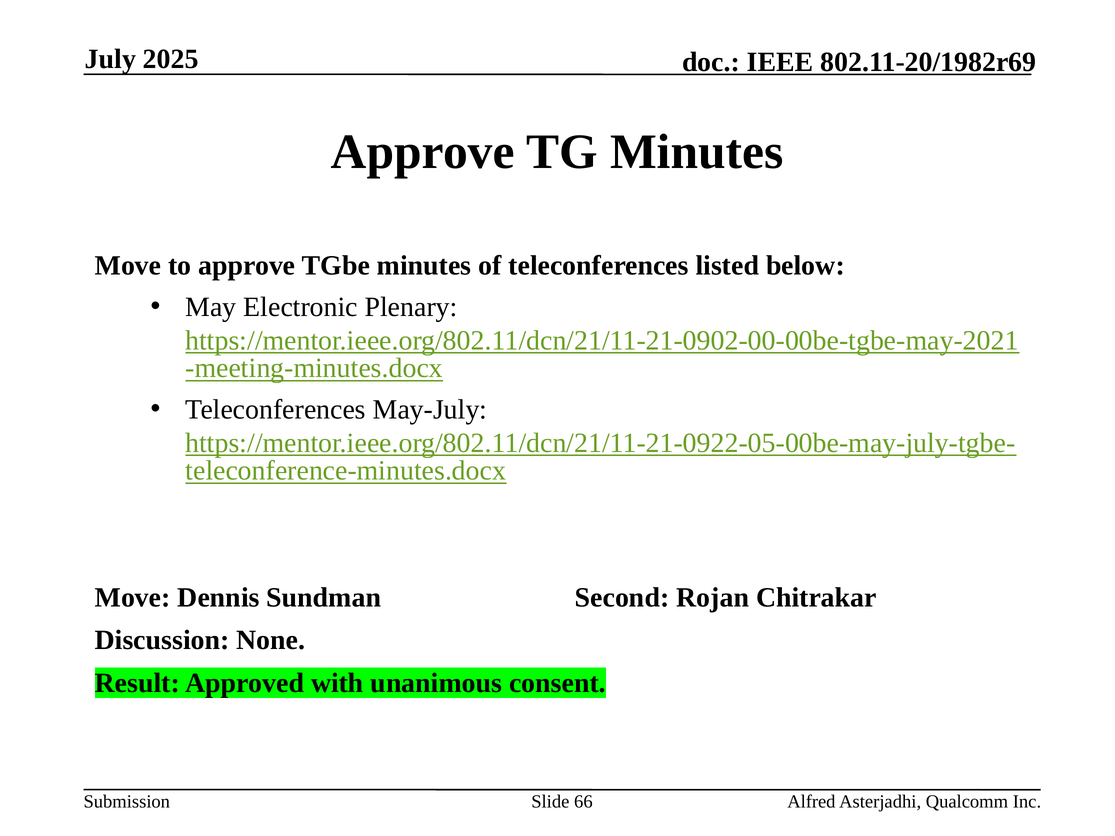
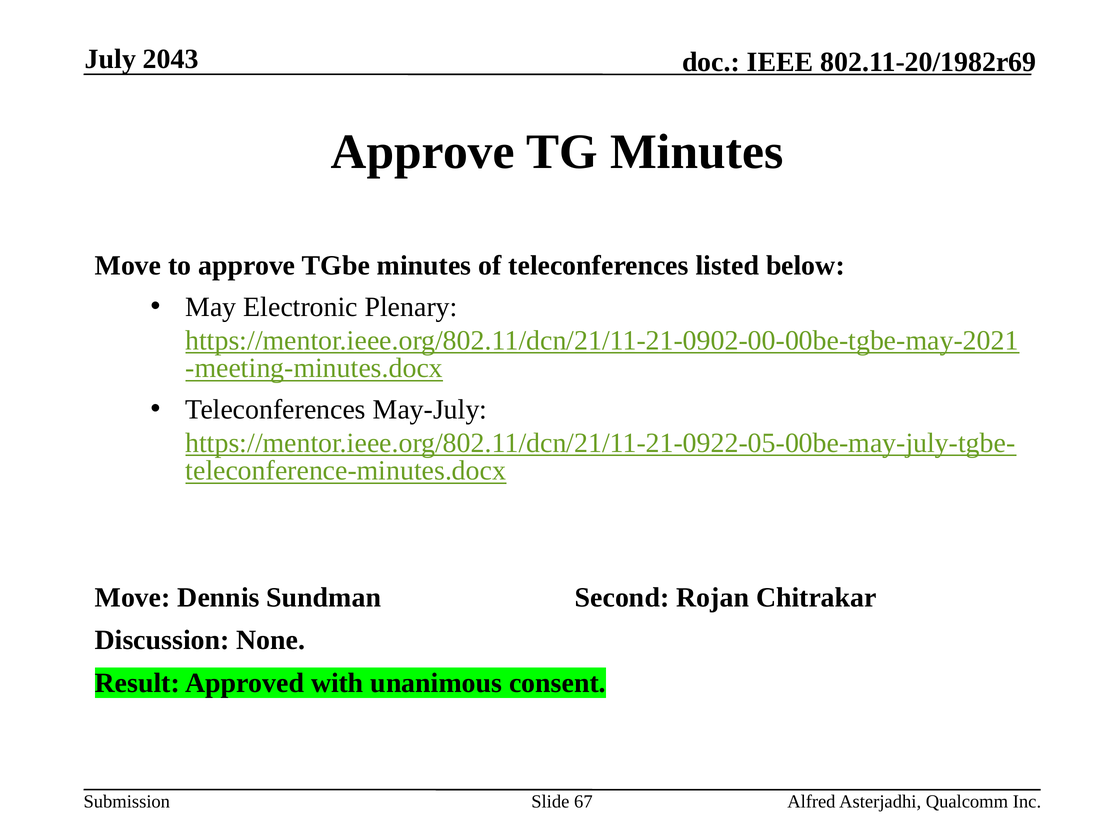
2025: 2025 -> 2043
66: 66 -> 67
